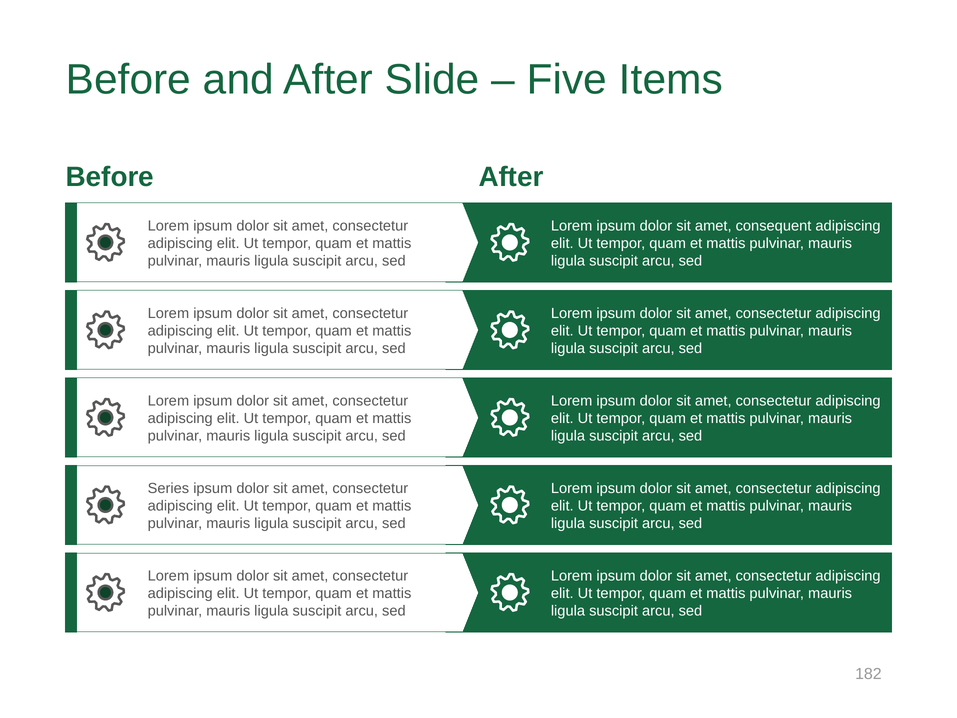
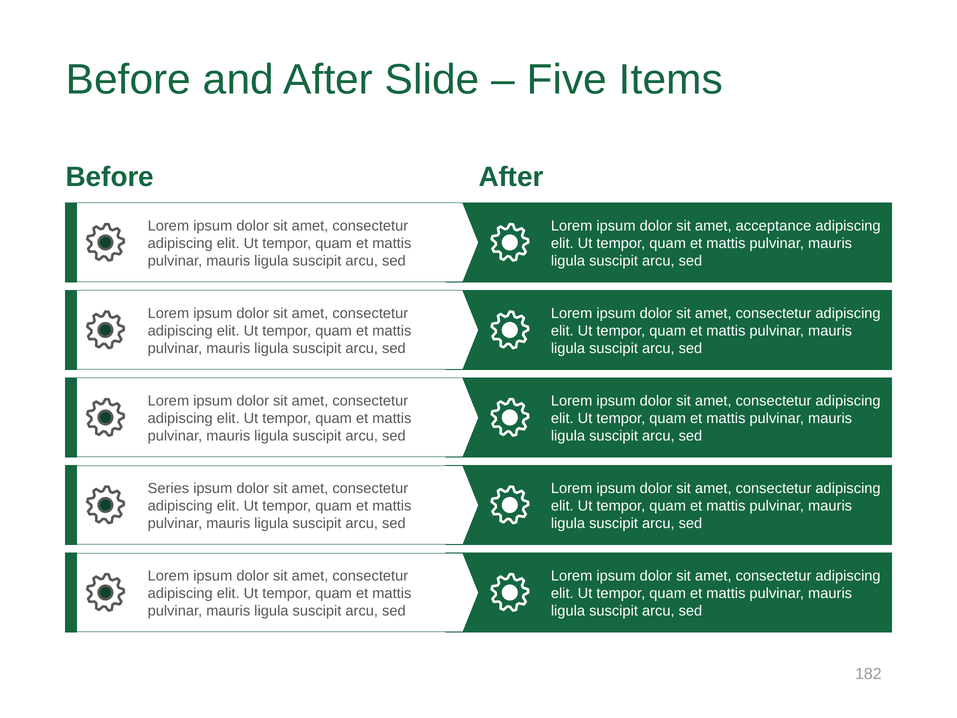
consequent: consequent -> acceptance
